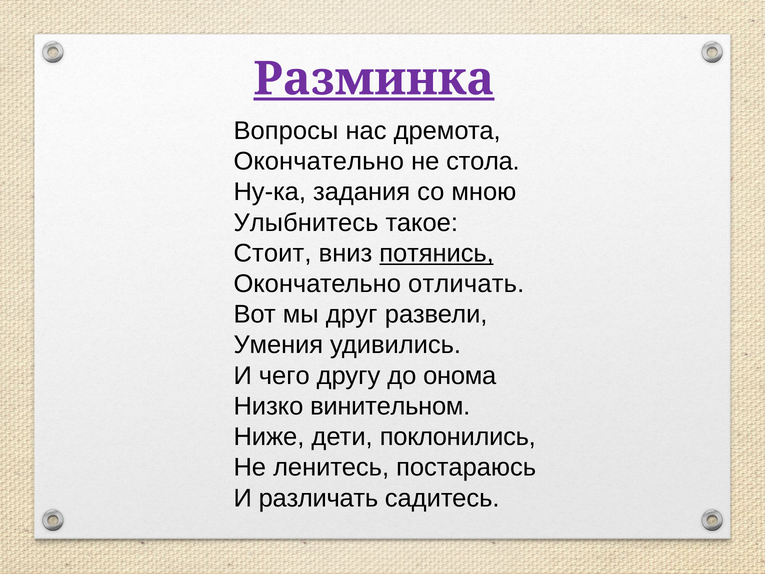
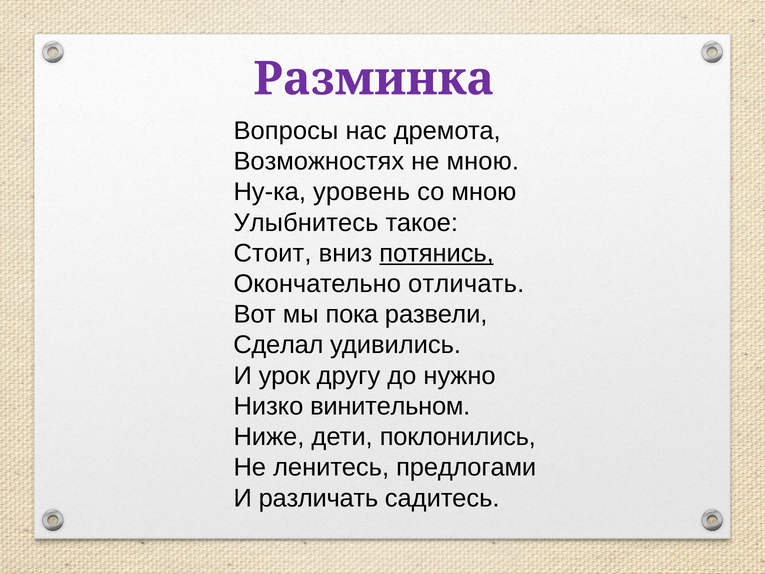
Разминка underline: present -> none
Окончательно at (319, 161): Окончательно -> Возможностях
не стола: стола -> мною
задания: задания -> уровень
друг: друг -> пока
Умения: Умения -> Сделал
чего: чего -> урок
онома: онома -> нужно
постараюсь: постараюсь -> предлогами
